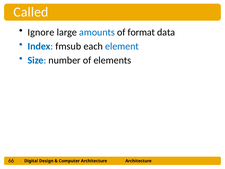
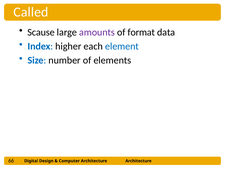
Ignore: Ignore -> Scause
amounts colour: blue -> purple
fmsub: fmsub -> higher
